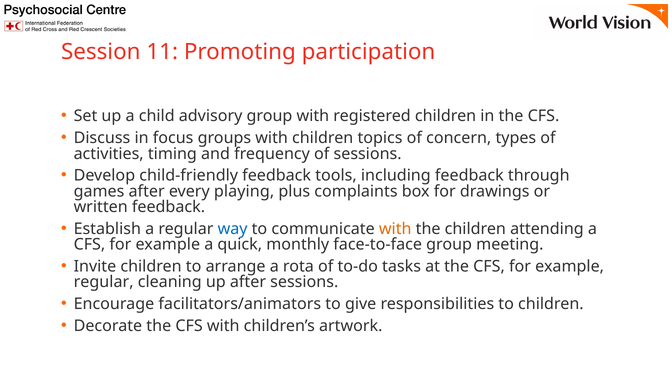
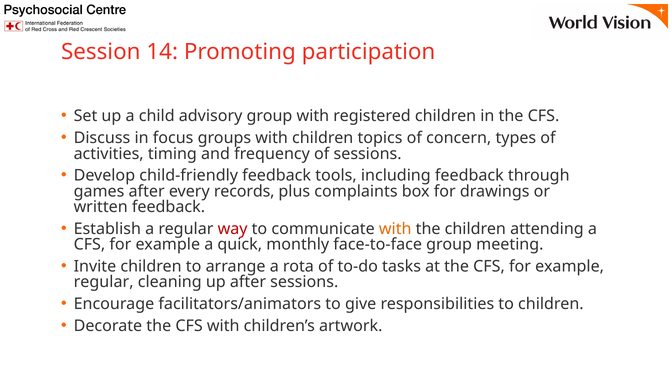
11: 11 -> 14
playing: playing -> records
way colour: blue -> red
